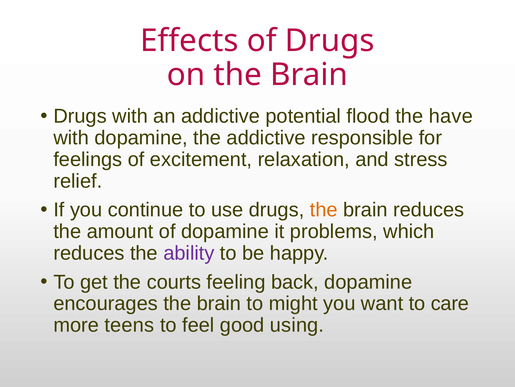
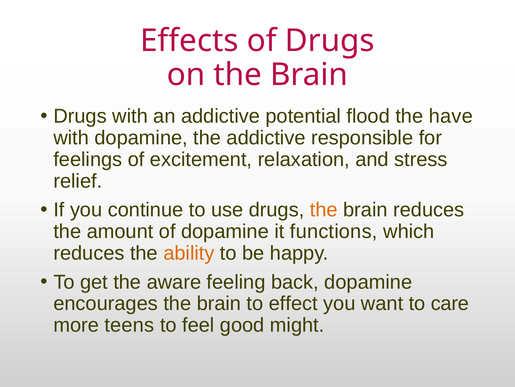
problems: problems -> functions
ability colour: purple -> orange
courts: courts -> aware
might: might -> effect
using: using -> might
